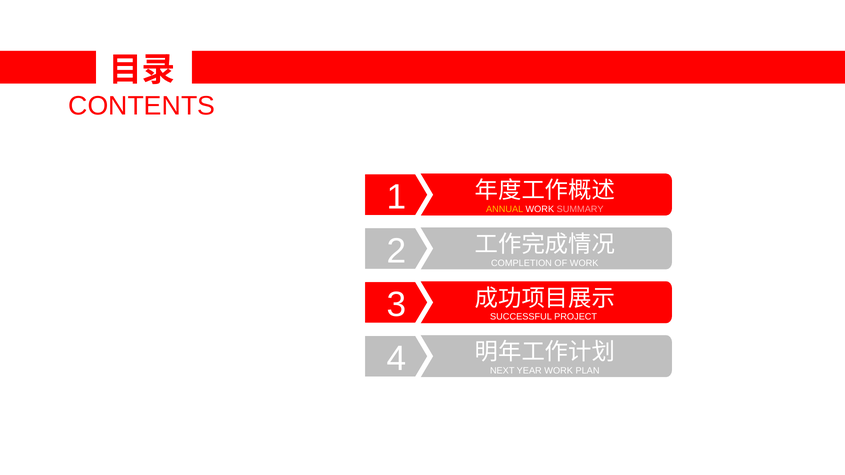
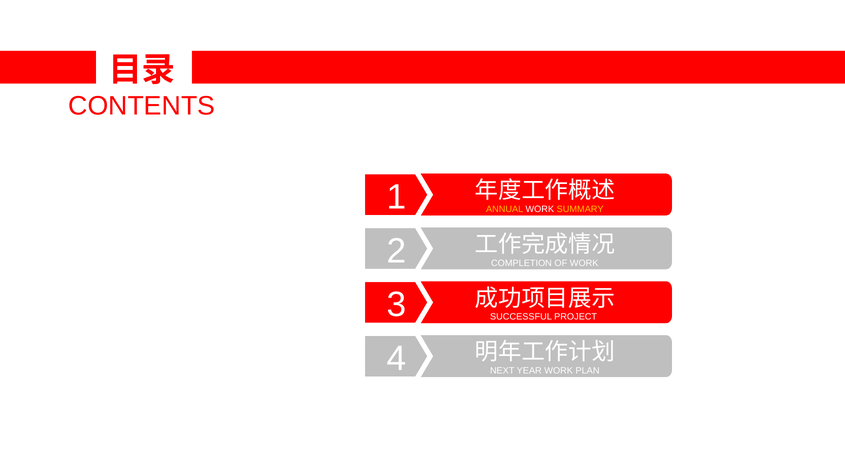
SUMMARY colour: pink -> yellow
